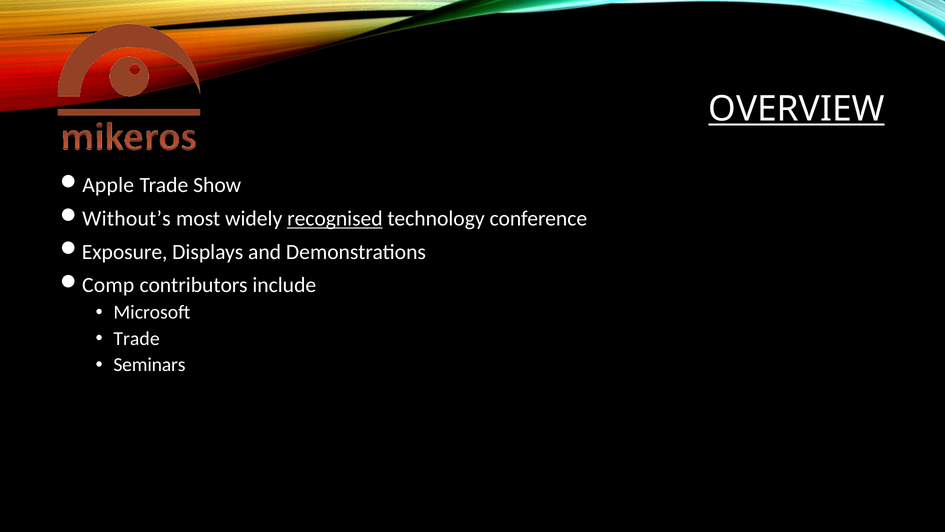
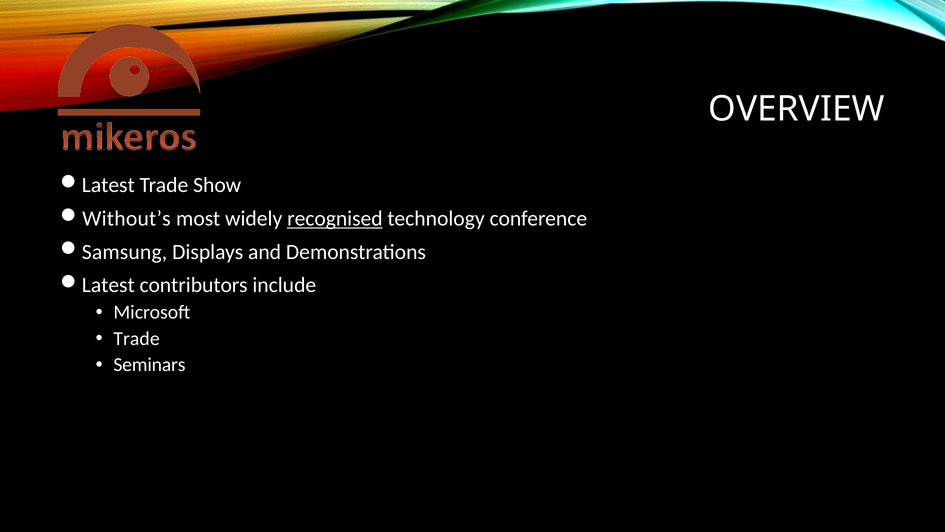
OVERVIEW underline: present -> none
Apple at (108, 185): Apple -> Latest
Exposure: Exposure -> Samsung
Comp at (108, 285): Comp -> Latest
